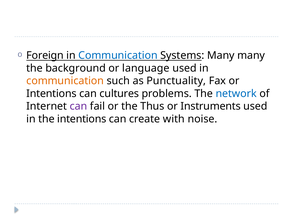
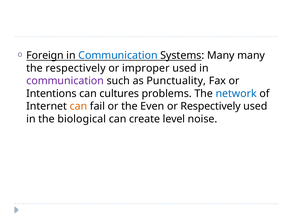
the background: background -> respectively
language: language -> improper
communication at (65, 81) colour: orange -> purple
can at (78, 106) colour: purple -> orange
Thus: Thus -> Even
or Instruments: Instruments -> Respectively
the intentions: intentions -> biological
with: with -> level
